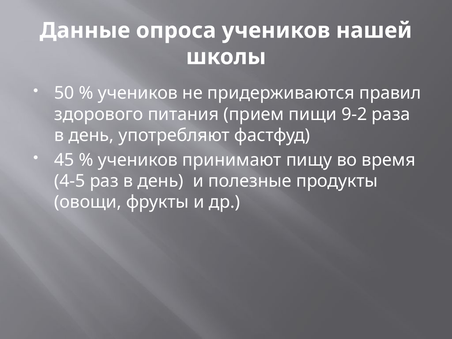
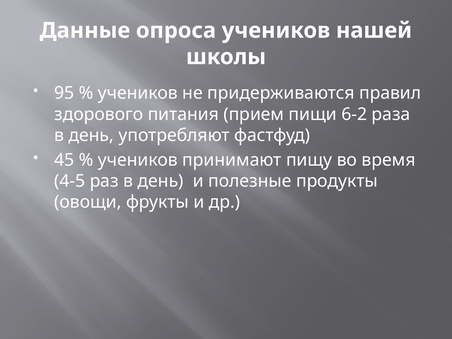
50: 50 -> 95
9-2: 9-2 -> 6-2
